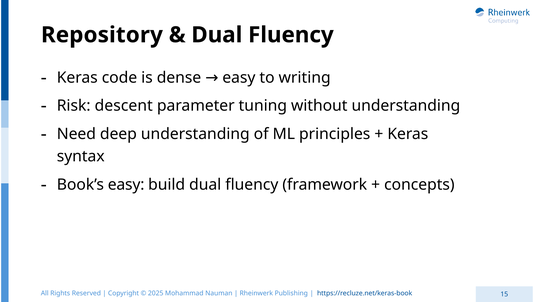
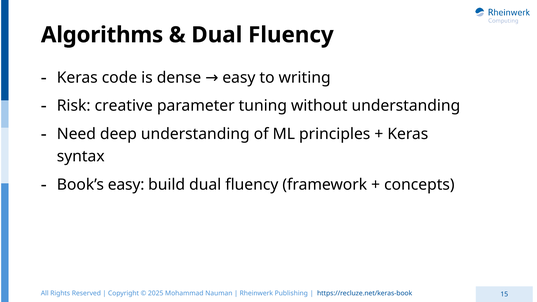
Repository: Repository -> Algorithms
descent: descent -> creative
